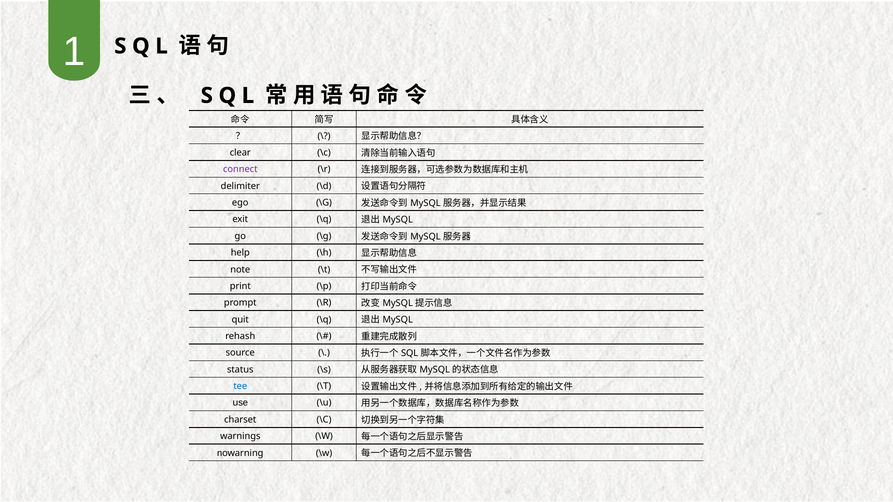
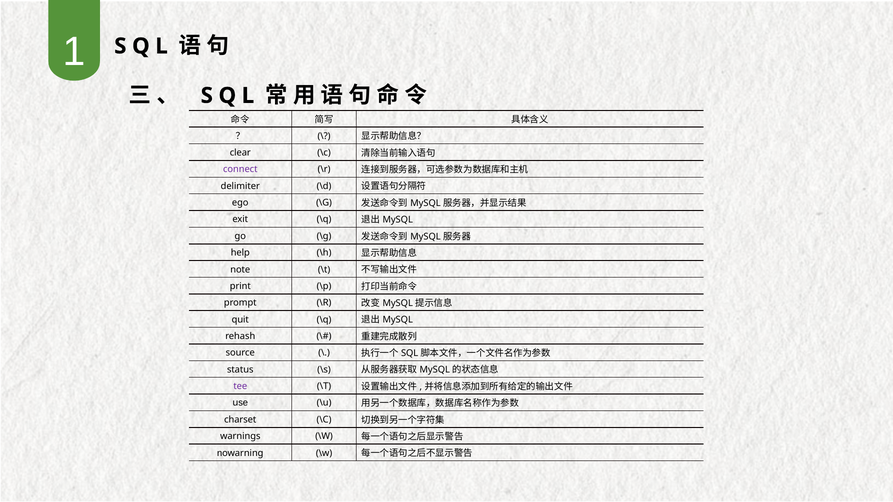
tee colour: blue -> purple
